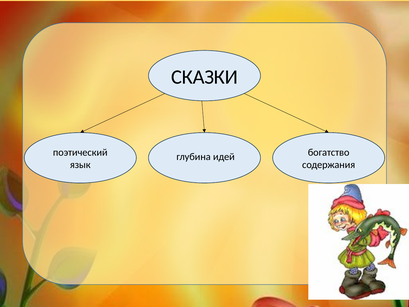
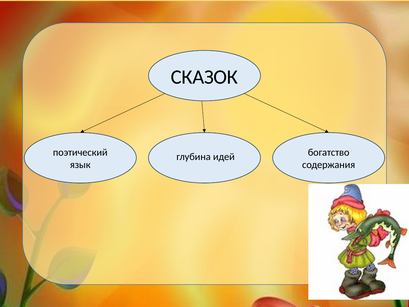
СКАЗКИ: СКАЗКИ -> СКАЗОК
